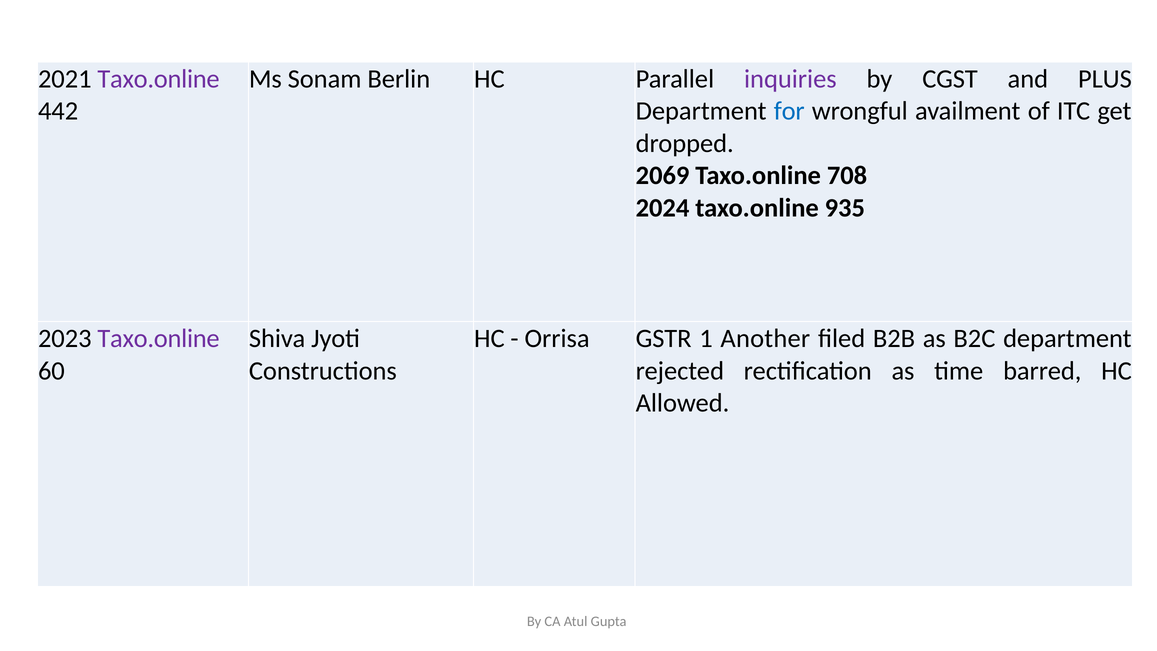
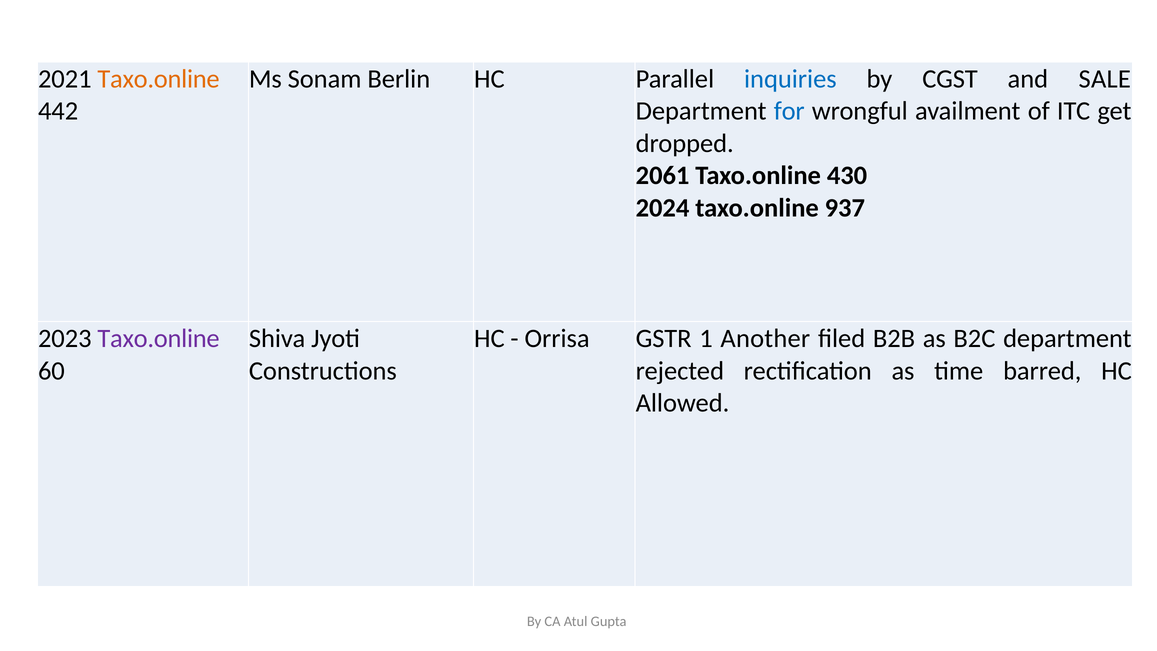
Taxo.online at (159, 79) colour: purple -> orange
inquiries colour: purple -> blue
PLUS: PLUS -> SALE
2069: 2069 -> 2061
708: 708 -> 430
935: 935 -> 937
